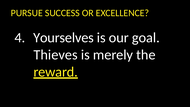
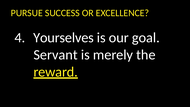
Thieves: Thieves -> Servant
